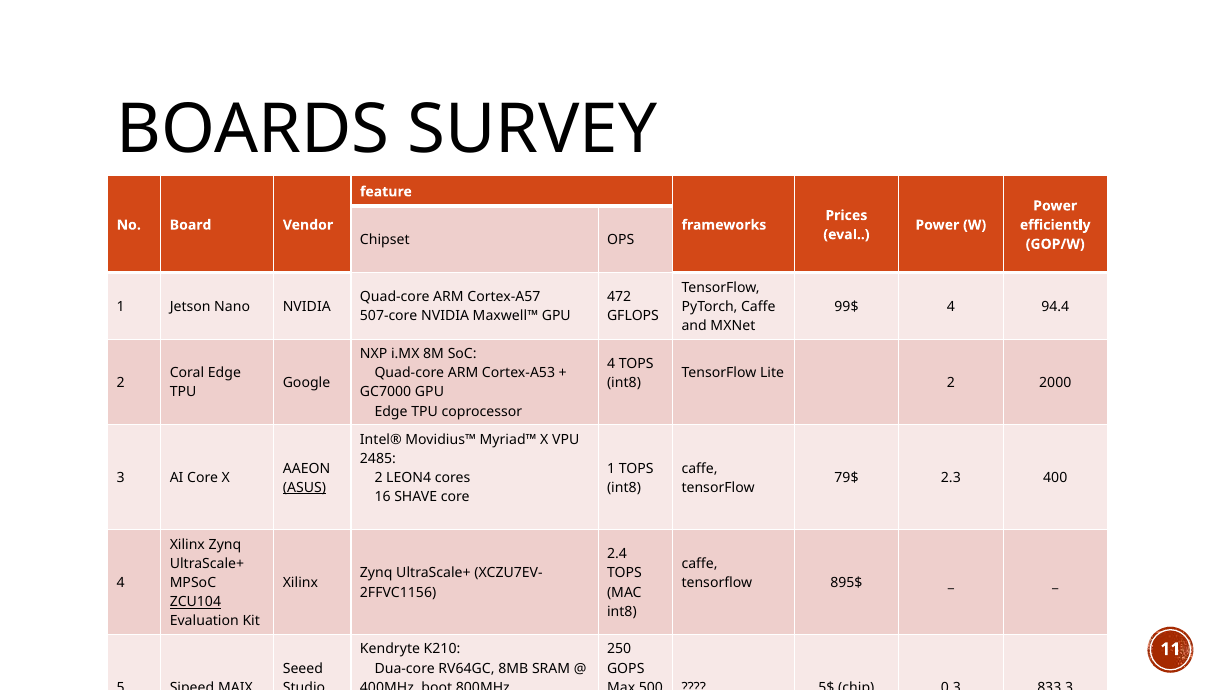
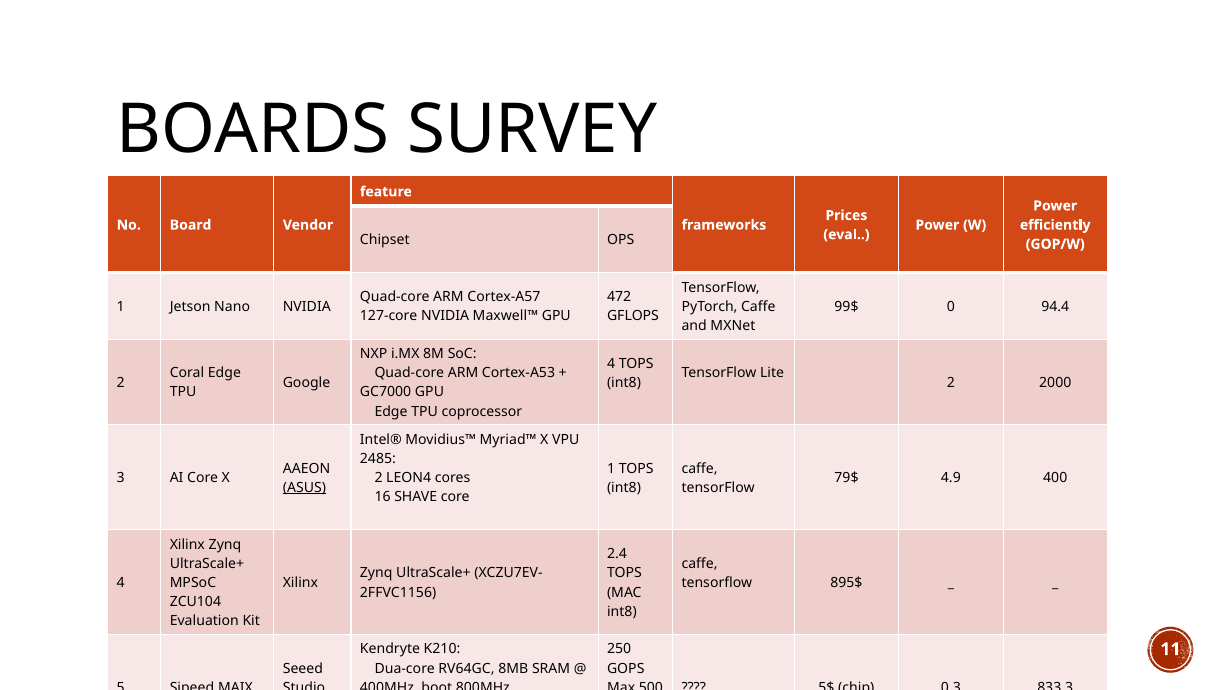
99$ 4: 4 -> 0
507-core: 507-core -> 127-core
2.3: 2.3 -> 4.9
ZCU104 underline: present -> none
